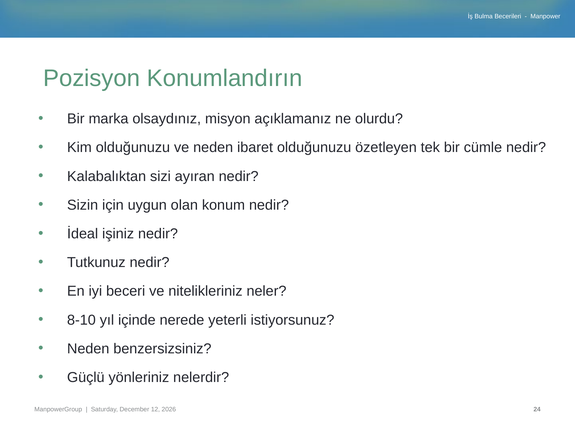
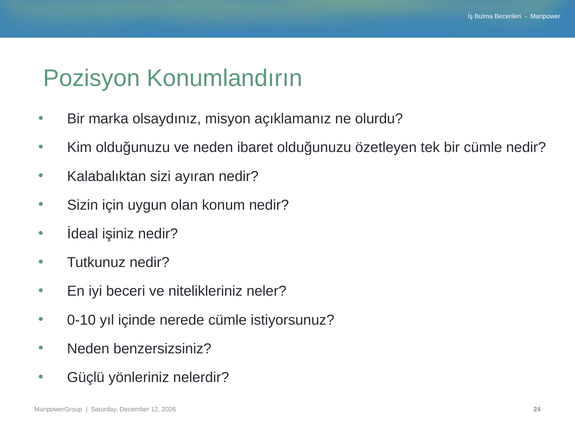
8-10: 8-10 -> 0-10
nerede yeterli: yeterli -> cümle
